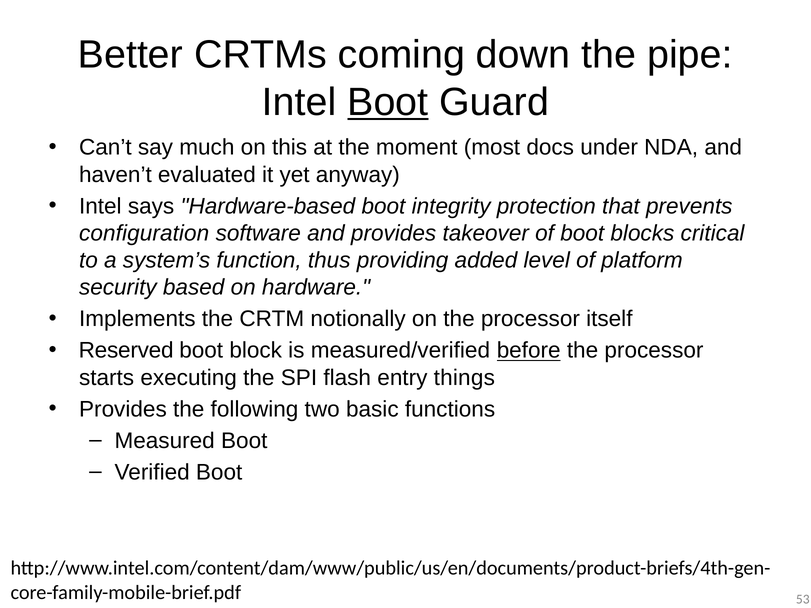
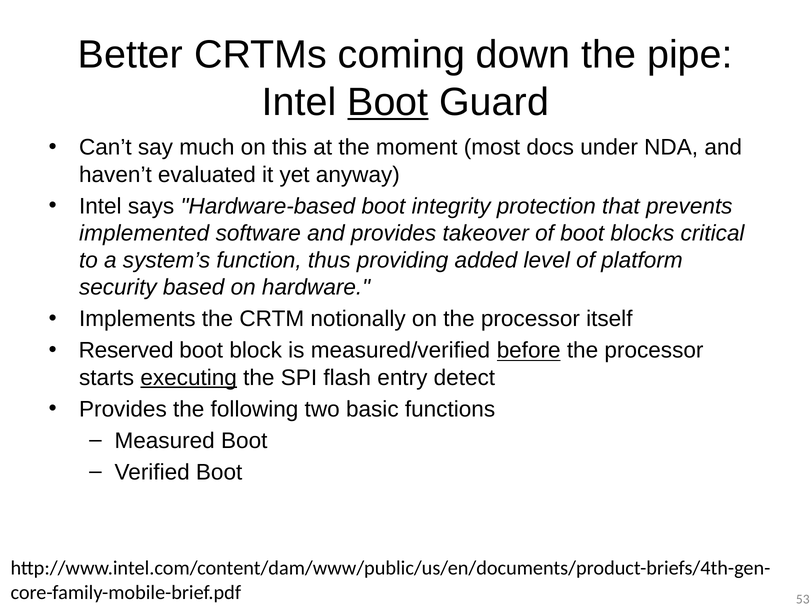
configuration: configuration -> implemented
executing underline: none -> present
things: things -> detect
